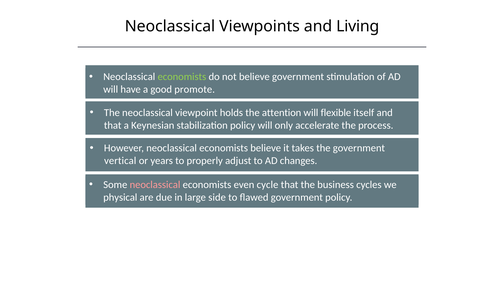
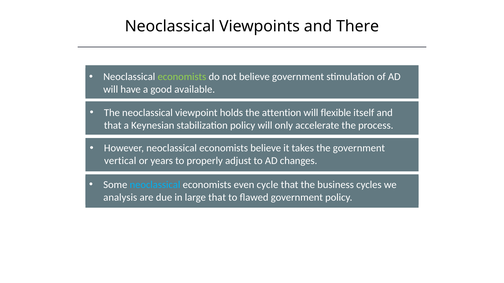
Living: Living -> There
promote: promote -> available
neoclassical at (155, 185) colour: pink -> light blue
physical: physical -> analysis
large side: side -> that
